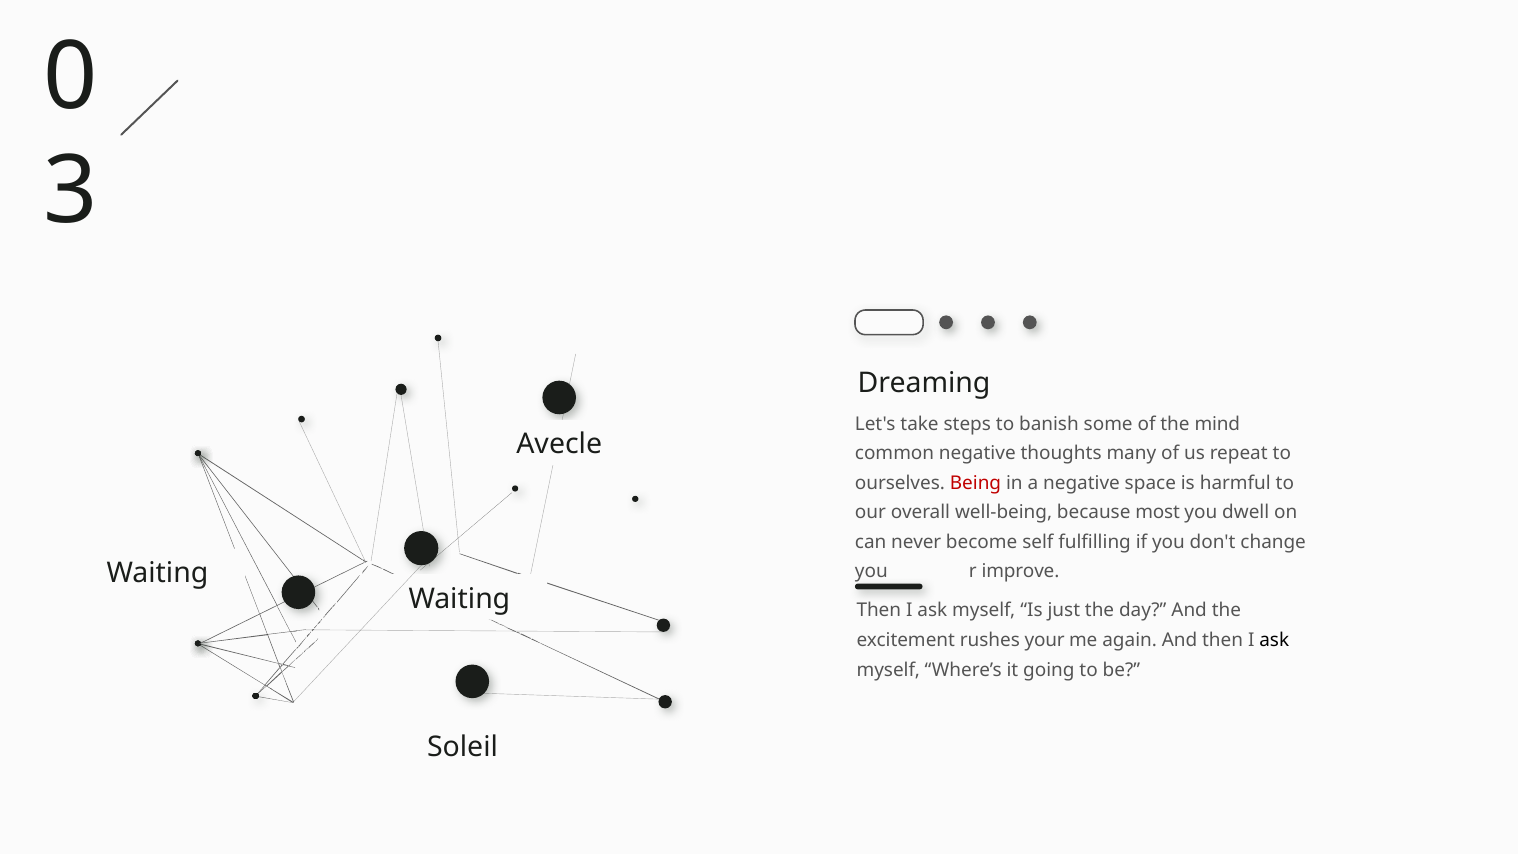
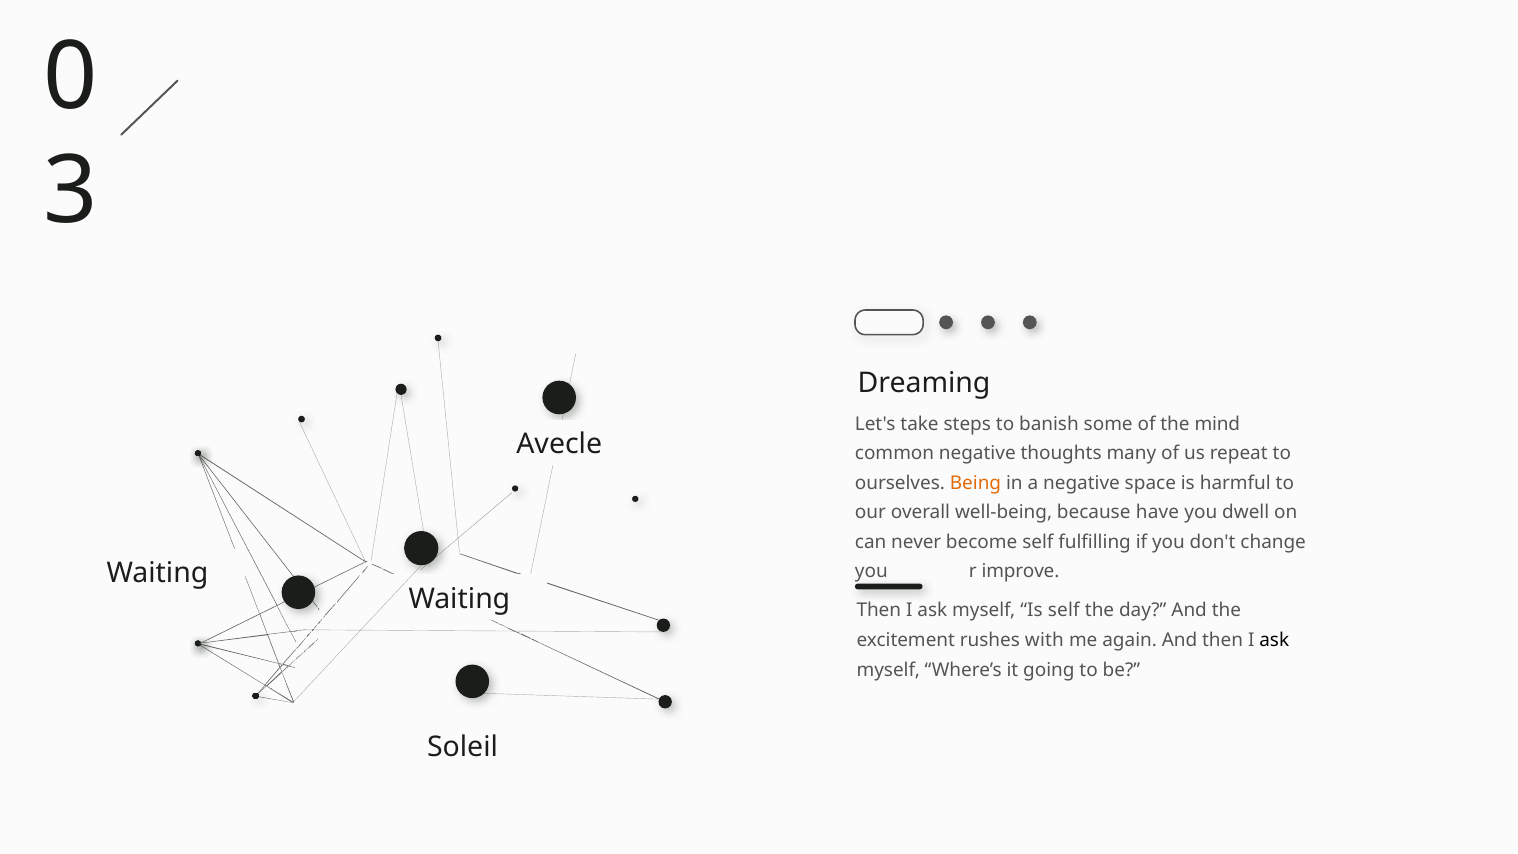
Being colour: red -> orange
most: most -> have
Is just: just -> self
your: your -> with
